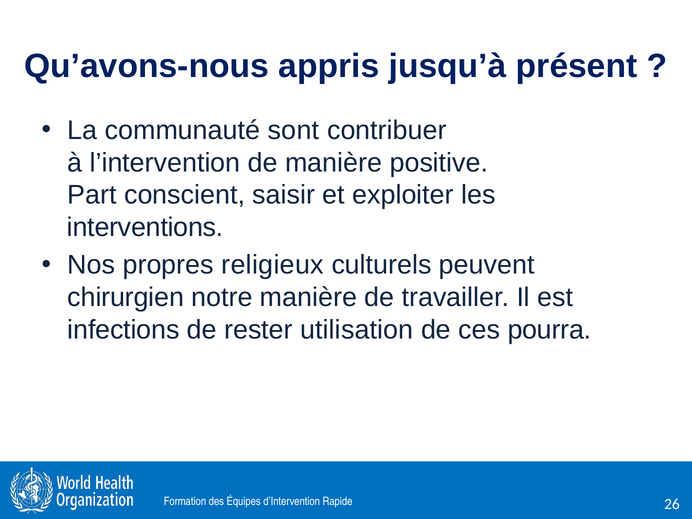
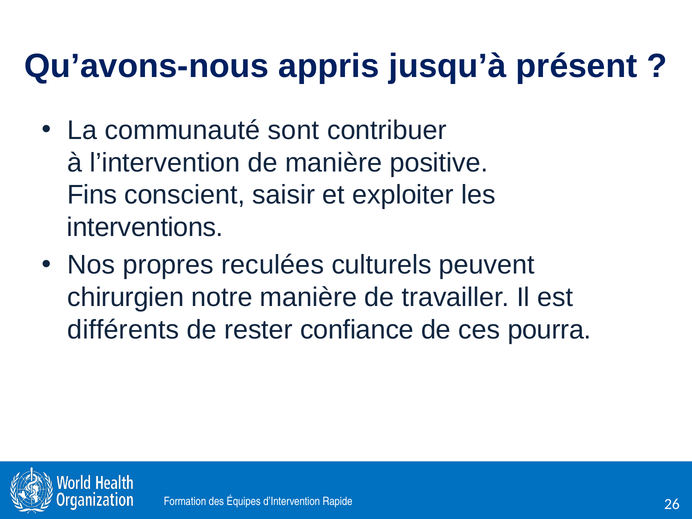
Part: Part -> Fins
religieux: religieux -> reculées
infections: infections -> différents
utilisation: utilisation -> confiance
